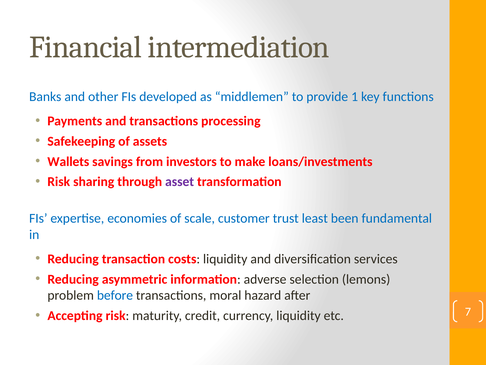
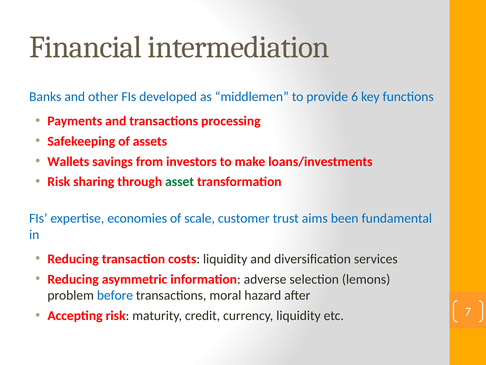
1: 1 -> 6
asset colour: purple -> green
least: least -> aims
